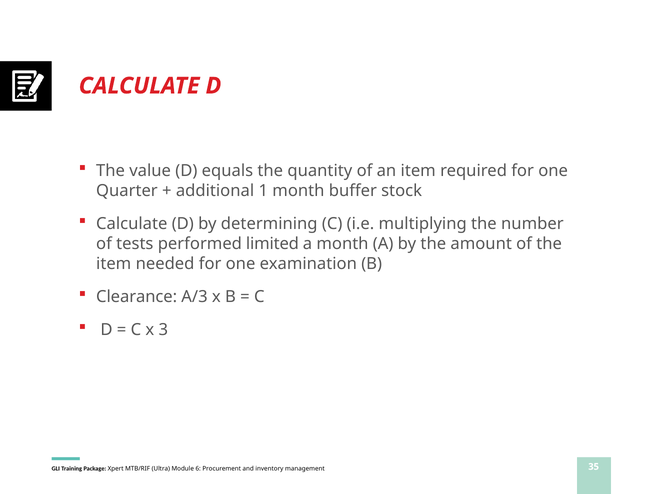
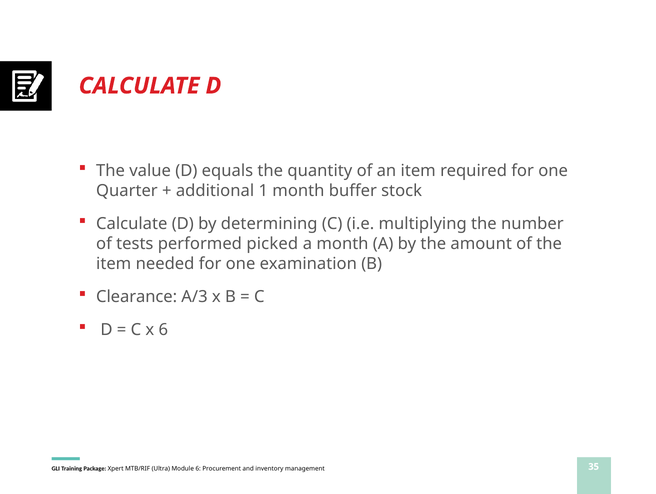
limited: limited -> picked
x 3: 3 -> 6
